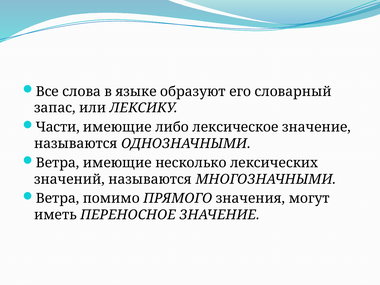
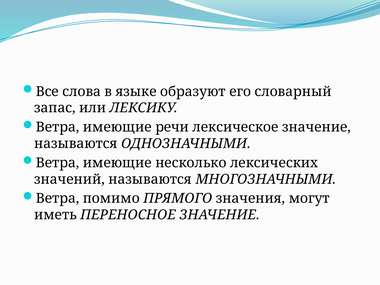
Части at (58, 127): Части -> Ветра
либо: либо -> речи
